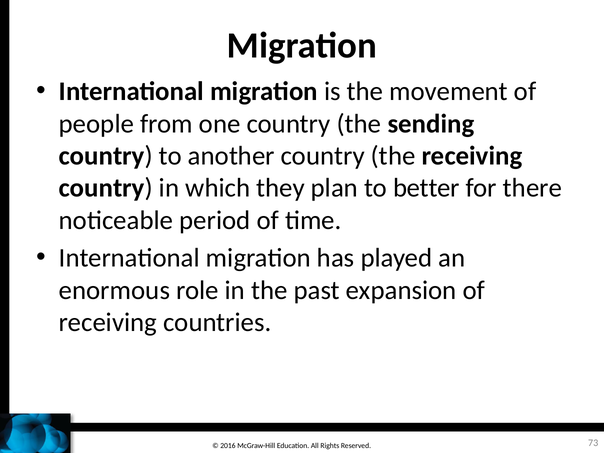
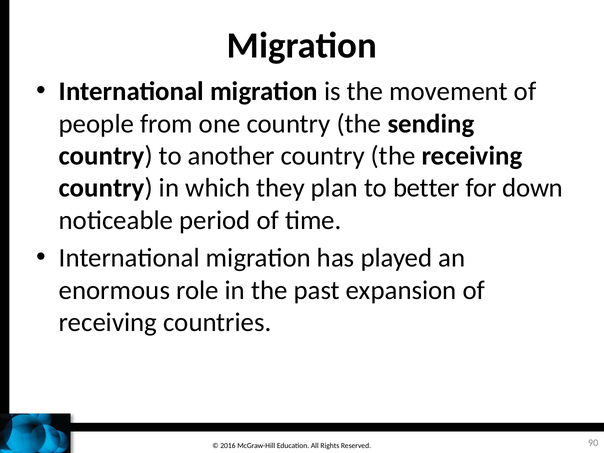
there: there -> down
73: 73 -> 90
